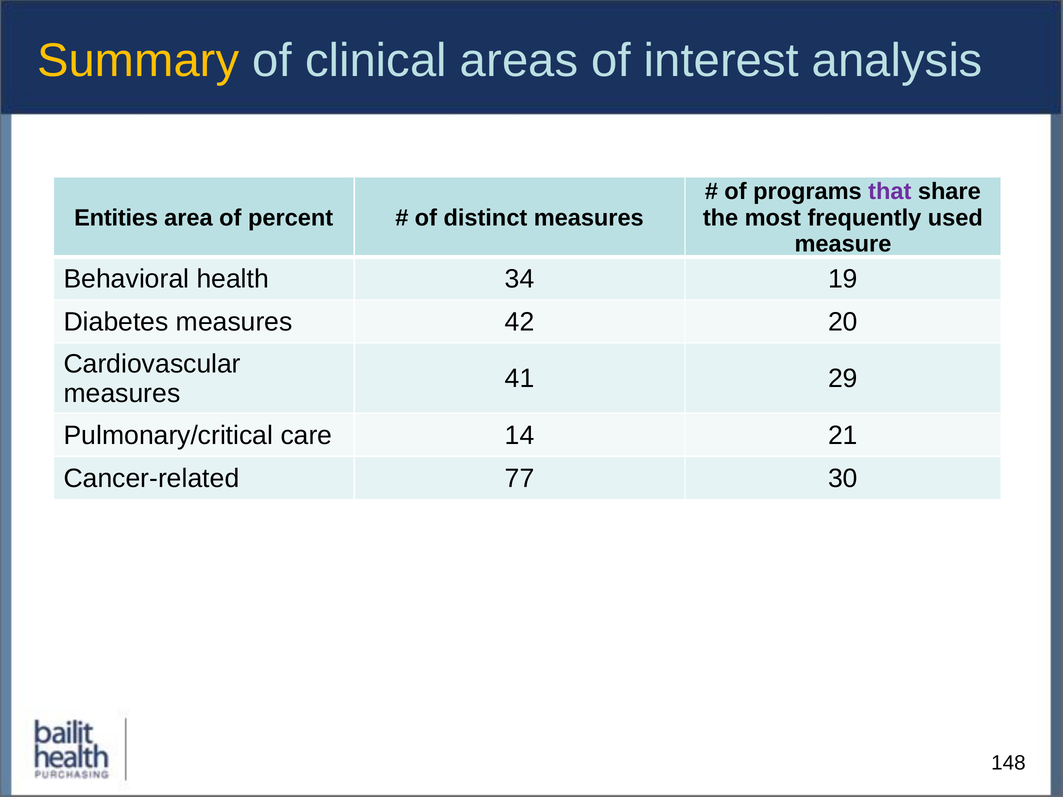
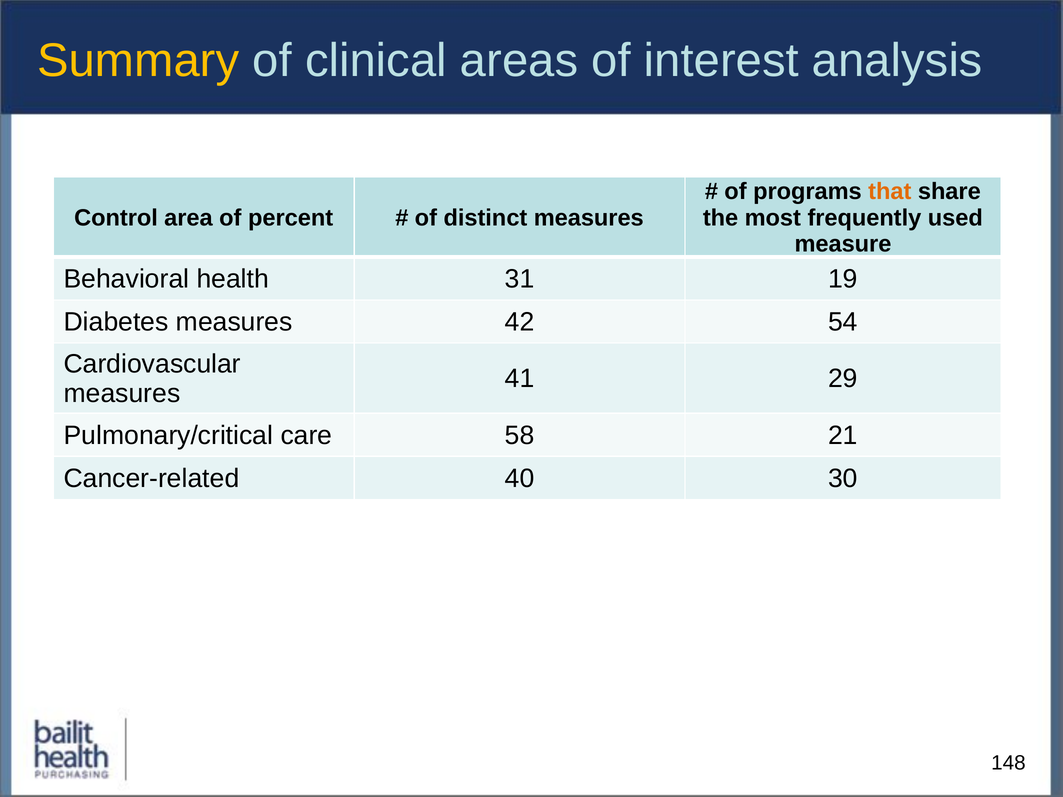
that colour: purple -> orange
Entities: Entities -> Control
34: 34 -> 31
20: 20 -> 54
14: 14 -> 58
77: 77 -> 40
